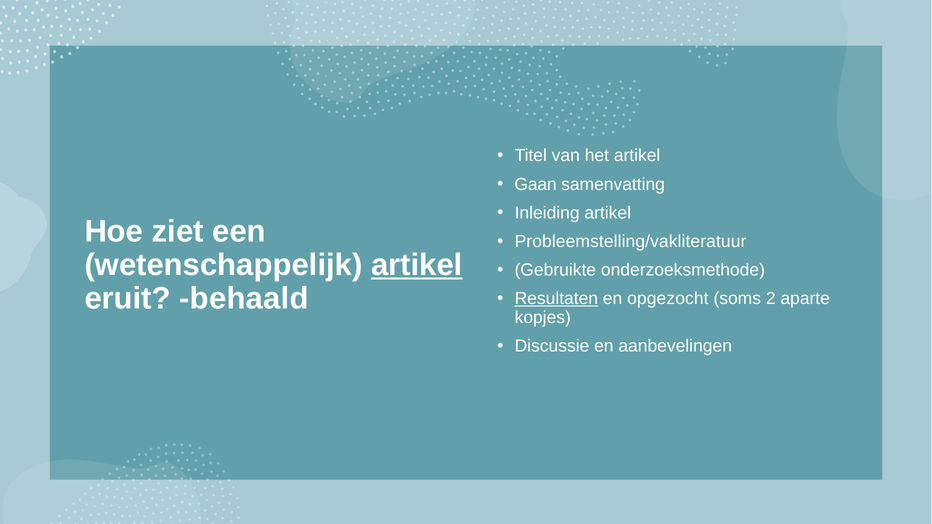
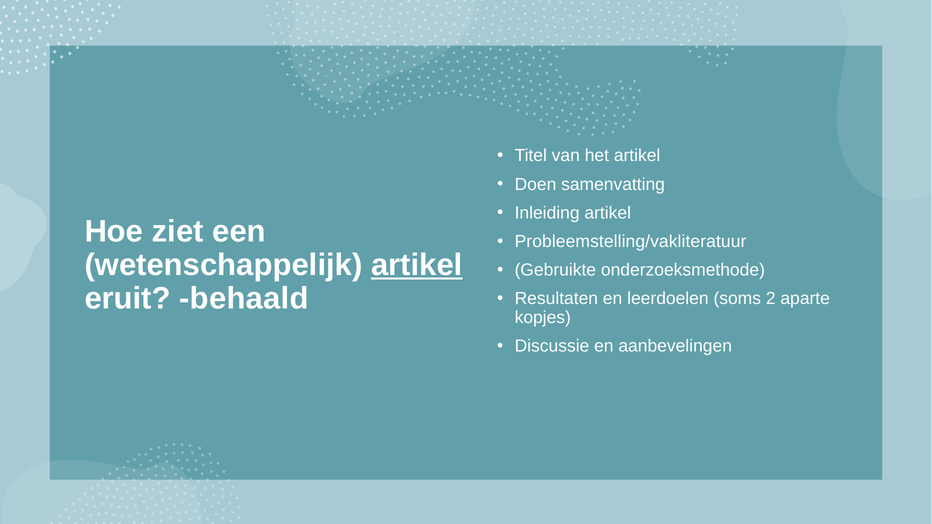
Gaan: Gaan -> Doen
Resultaten underline: present -> none
opgezocht: opgezocht -> leerdoelen
